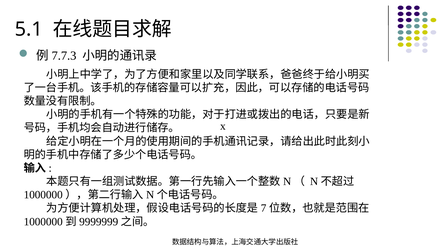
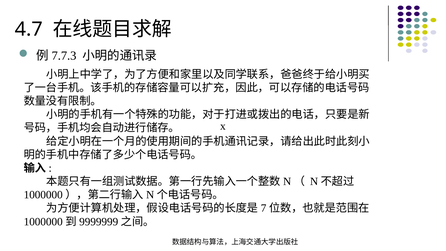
5.1: 5.1 -> 4.7
